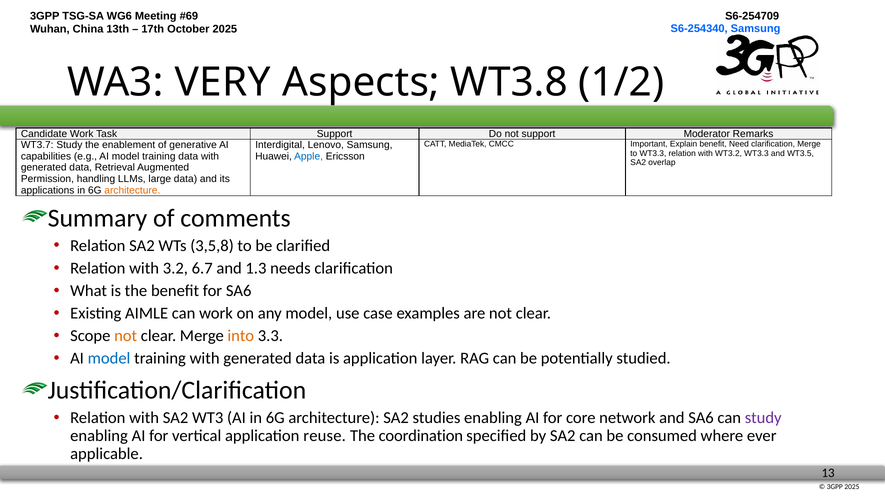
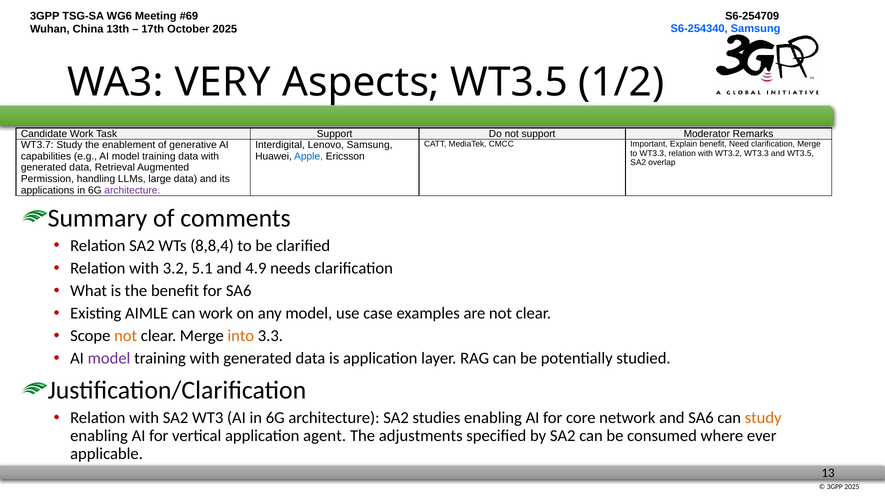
Aspects WT3.8: WT3.8 -> WT3.5
architecture at (132, 190) colour: orange -> purple
3,5,8: 3,5,8 -> 8,8,4
6.7: 6.7 -> 5.1
1.3: 1.3 -> 4.9
model at (109, 358) colour: blue -> purple
study at (763, 418) colour: purple -> orange
reuse: reuse -> agent
coordination: coordination -> adjustments
